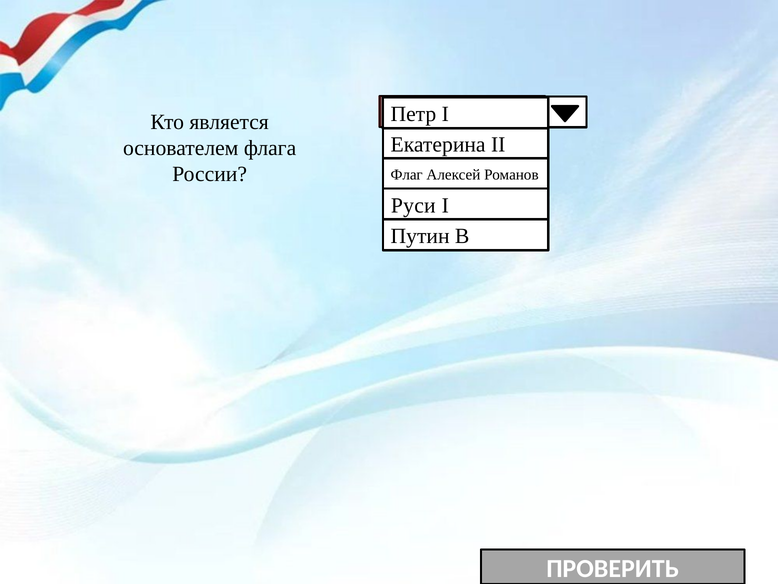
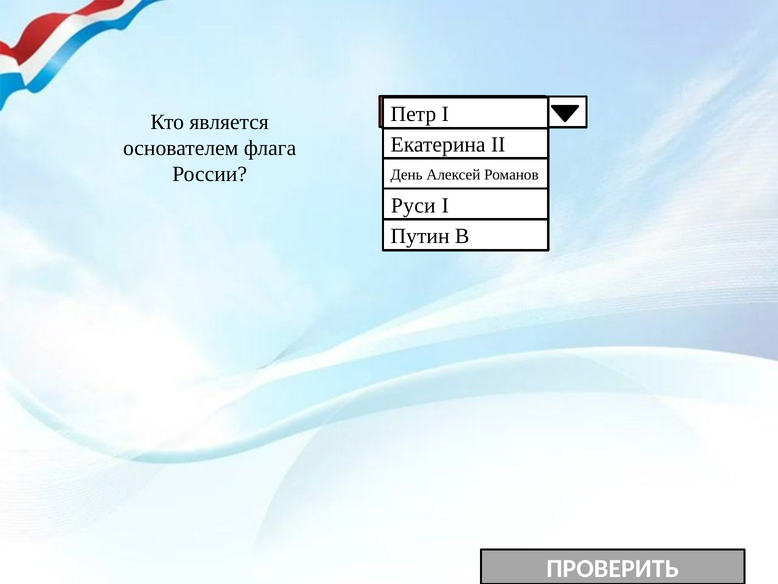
Флаг: Флаг -> День
